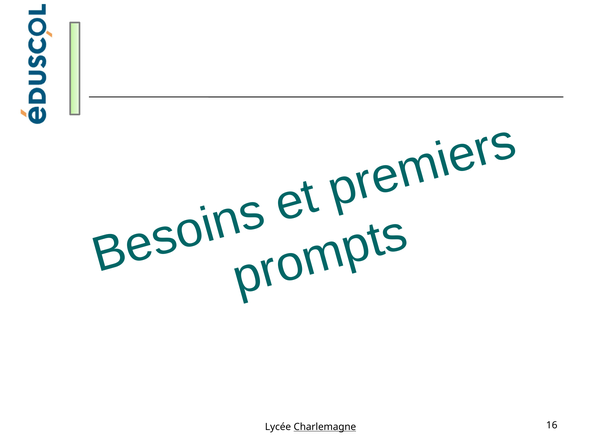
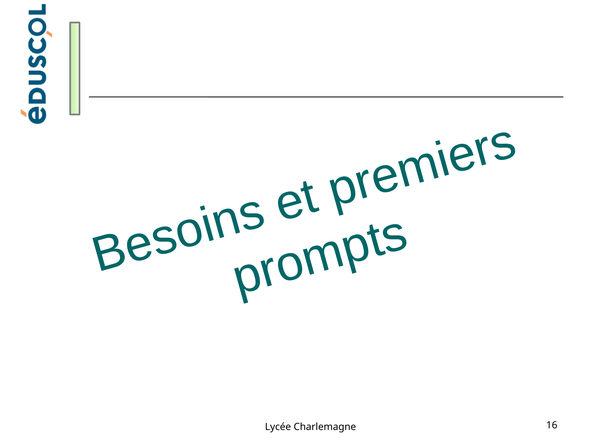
Charlemagne underline: present -> none
